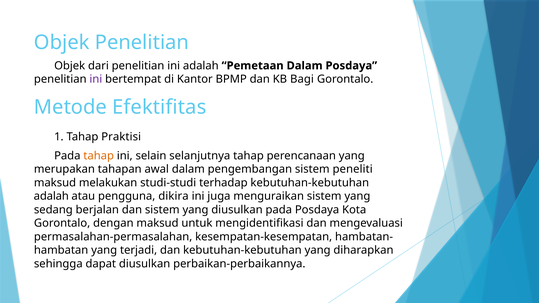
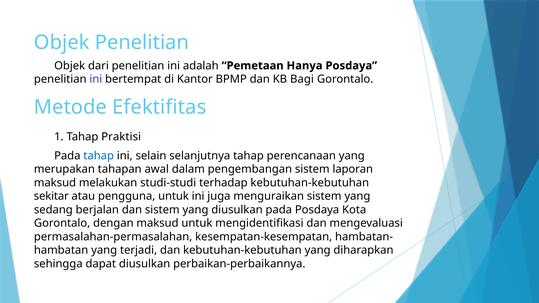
Pemetaan Dalam: Dalam -> Hanya
tahap at (99, 156) colour: orange -> blue
peneliti: peneliti -> laporan
adalah at (51, 196): adalah -> sekitar
pengguna dikira: dikira -> untuk
